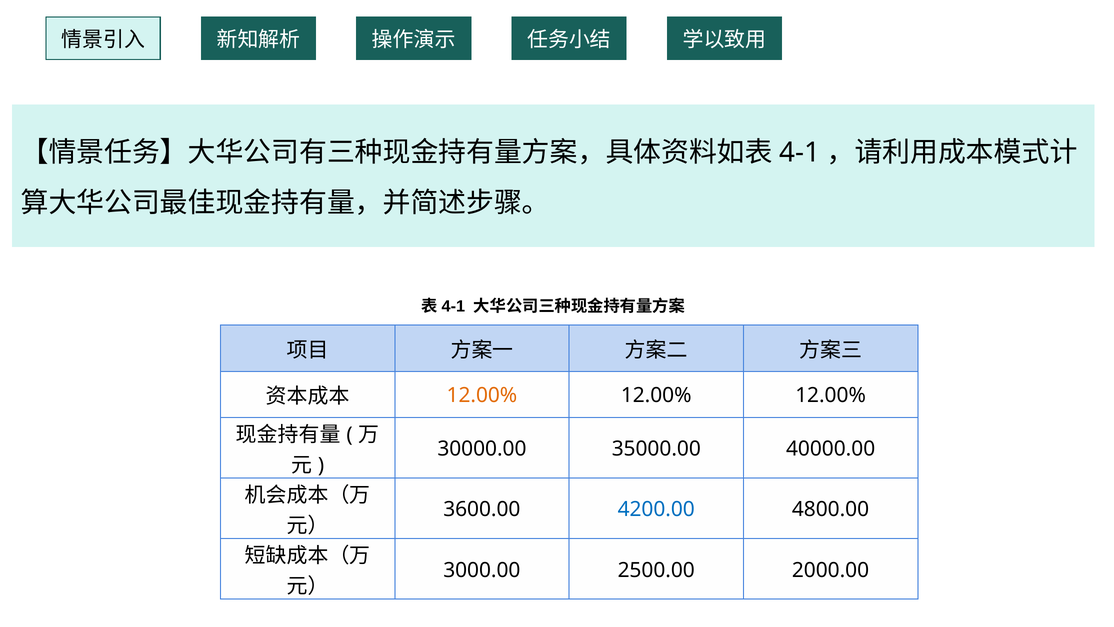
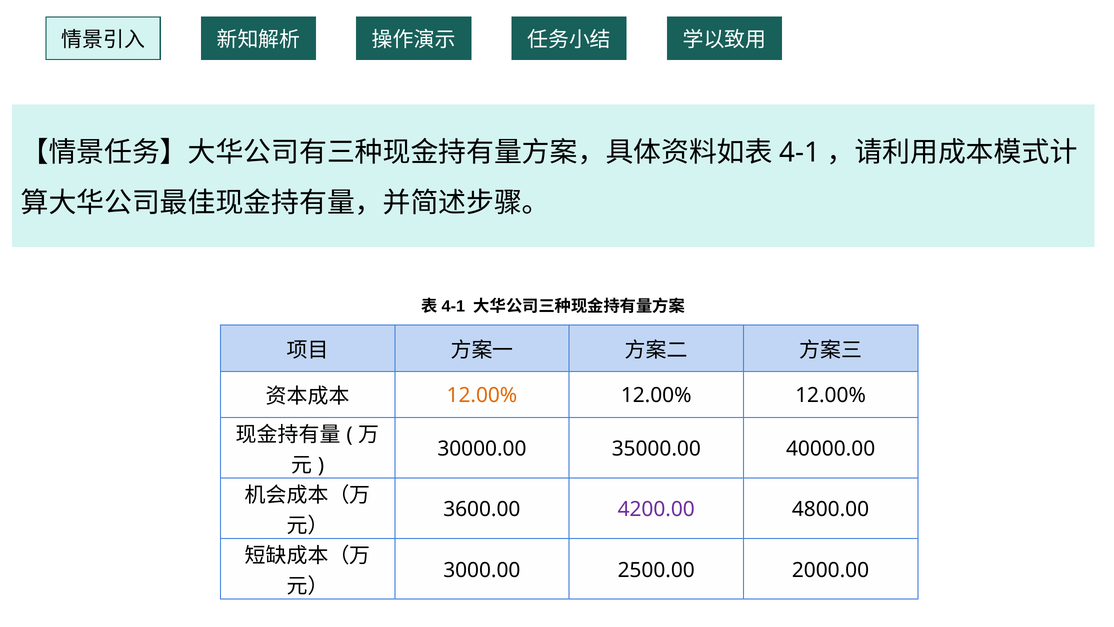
4200.00 colour: blue -> purple
